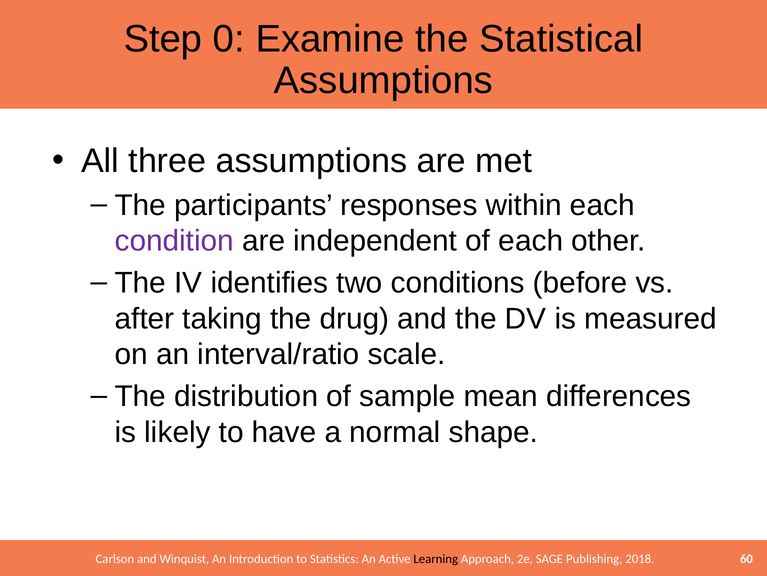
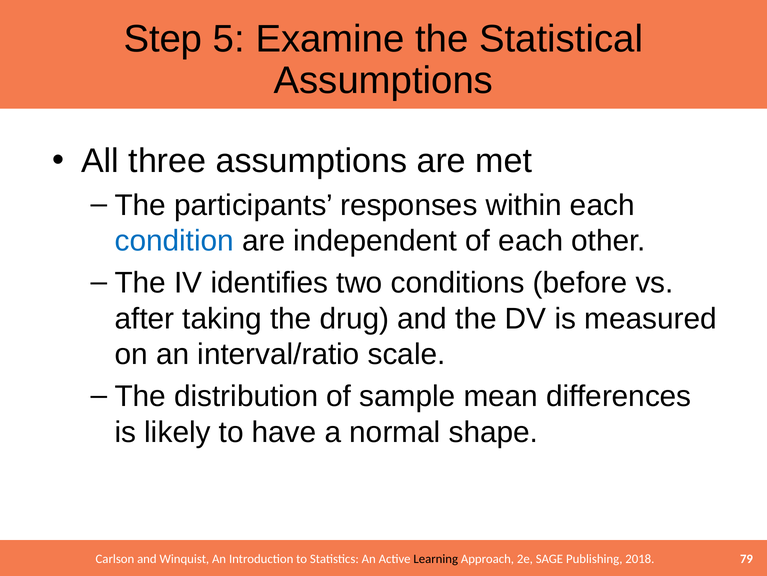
0: 0 -> 5
condition colour: purple -> blue
60: 60 -> 79
